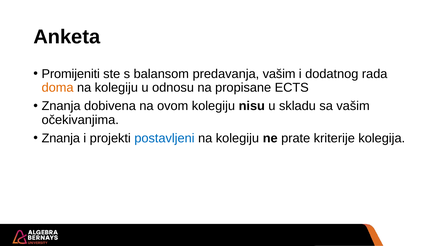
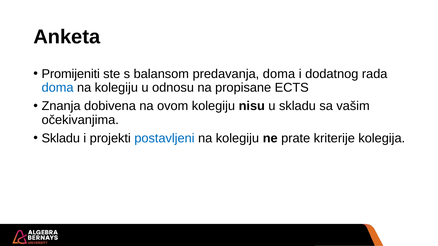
predavanja vašim: vašim -> doma
doma at (58, 88) colour: orange -> blue
Znanja at (61, 138): Znanja -> Skladu
